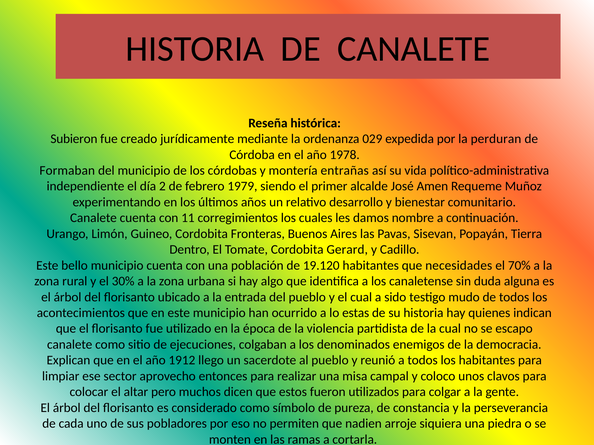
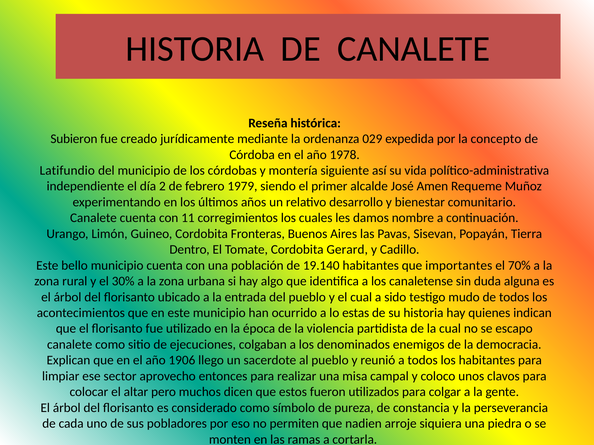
perduran: perduran -> concepto
Formaban: Formaban -> Latifundio
entrañas: entrañas -> siguiente
19.120: 19.120 -> 19.140
necesidades: necesidades -> importantes
1912: 1912 -> 1906
